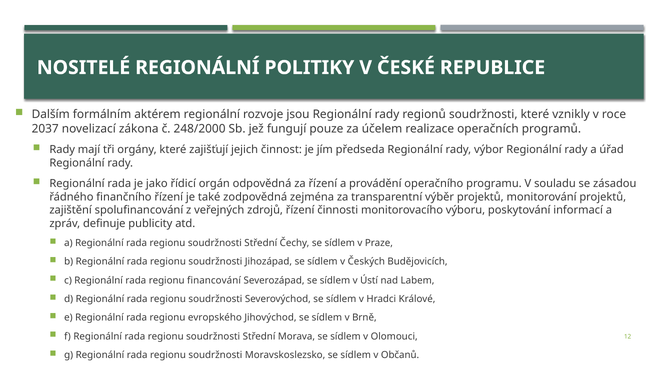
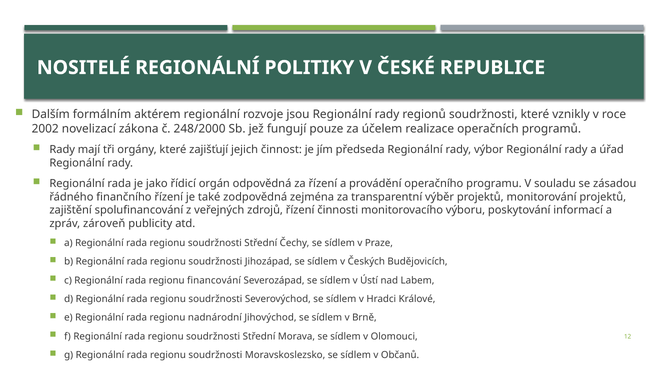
2037: 2037 -> 2002
definuje: definuje -> zároveň
evropského: evropského -> nadnárodní
